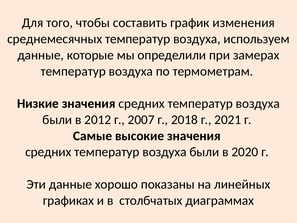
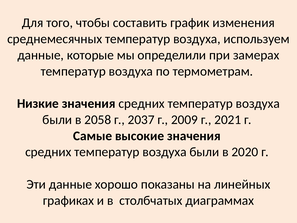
2012: 2012 -> 2058
2007: 2007 -> 2037
2018: 2018 -> 2009
